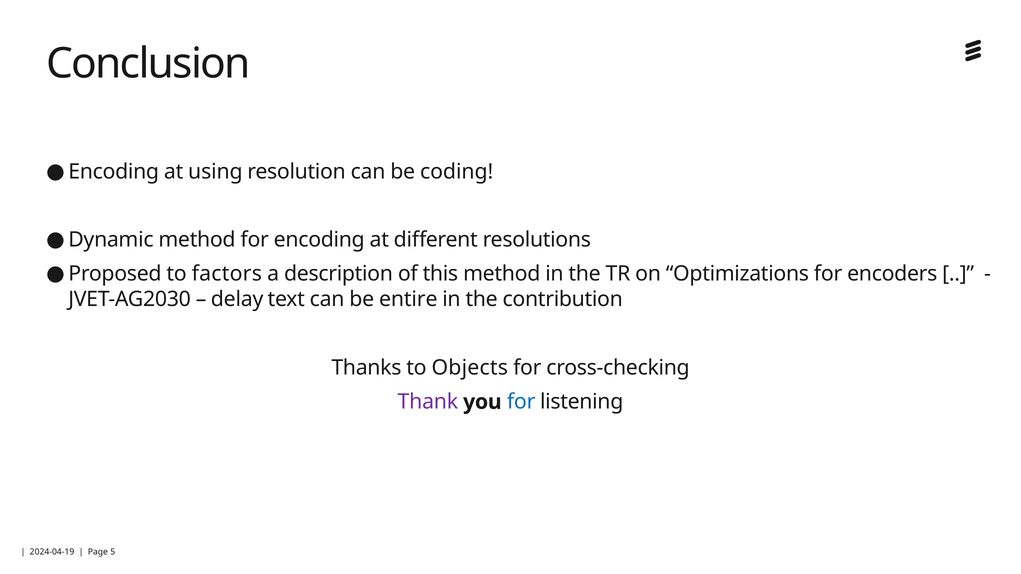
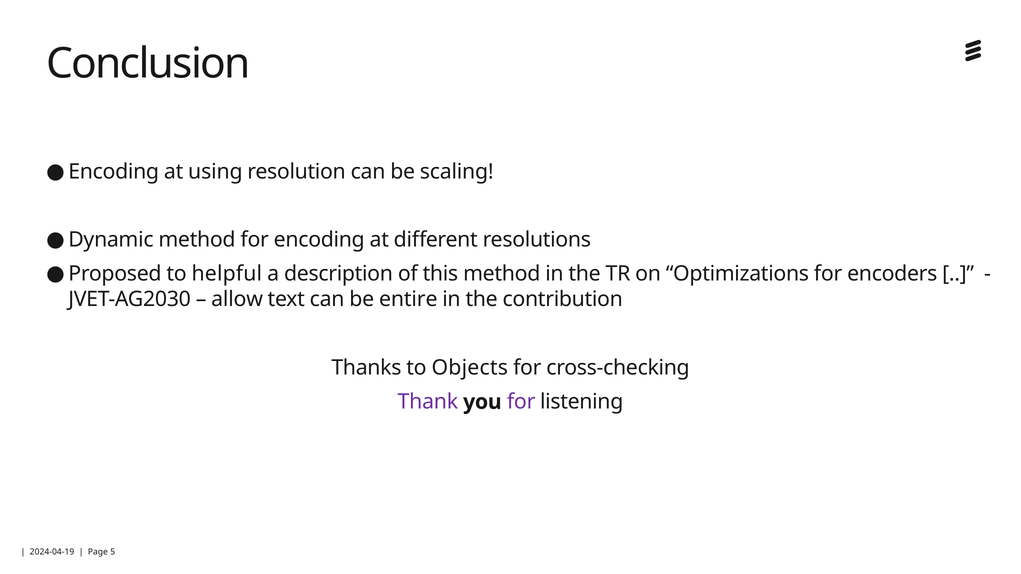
coding: coding -> scaling
factors: factors -> helpful
delay: delay -> allow
for at (521, 402) colour: blue -> purple
